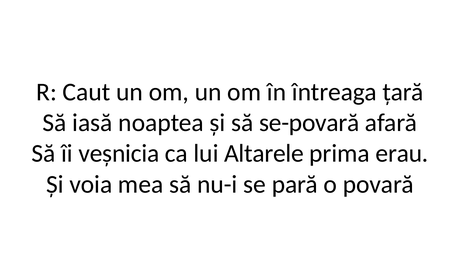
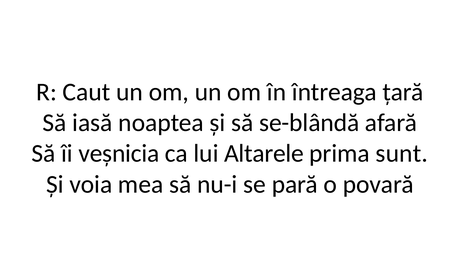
se-povară: se-povară -> se-blândă
erau: erau -> sunt
